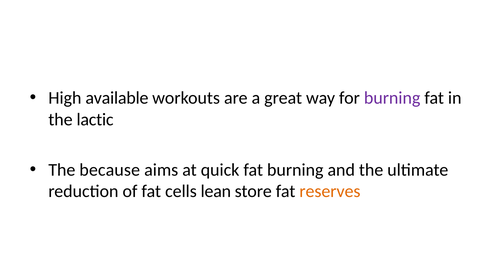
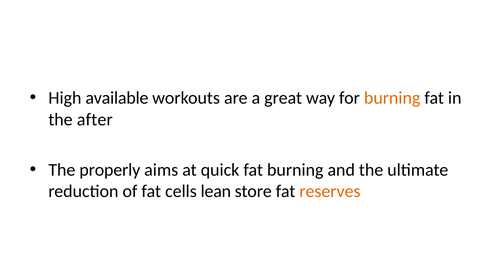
burning at (392, 98) colour: purple -> orange
lactic: lactic -> after
because: because -> properly
